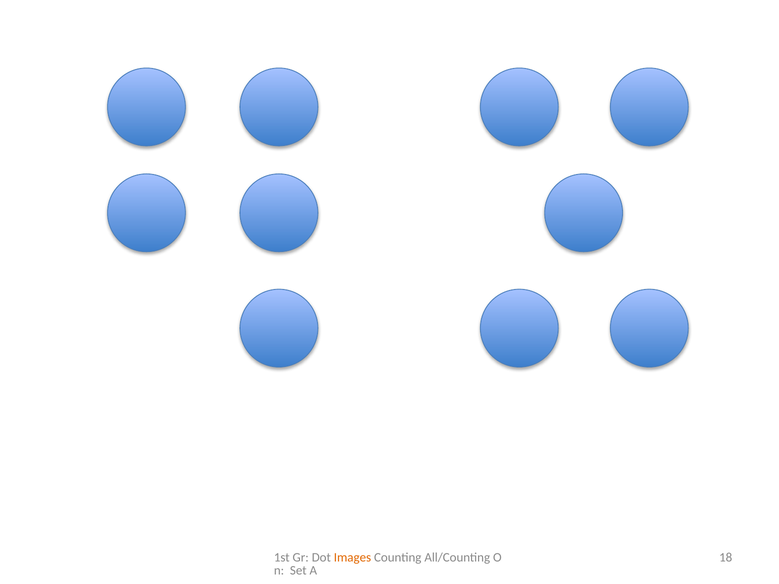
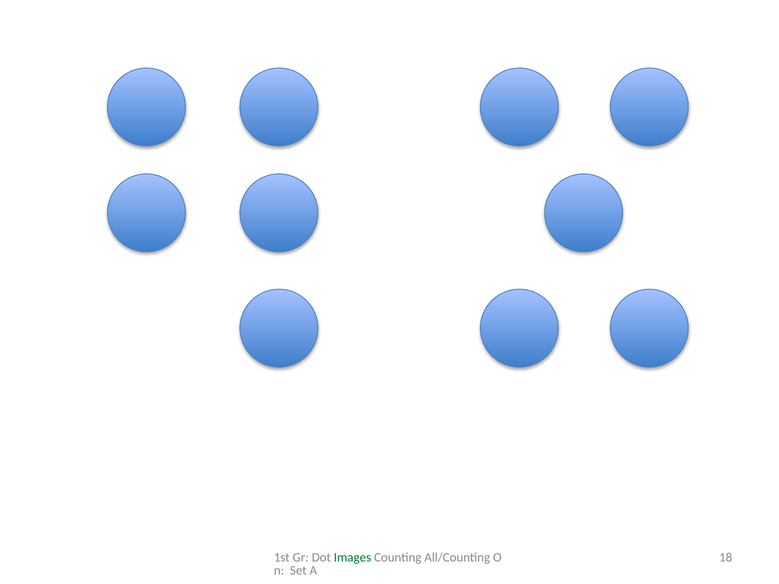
Images colour: orange -> green
